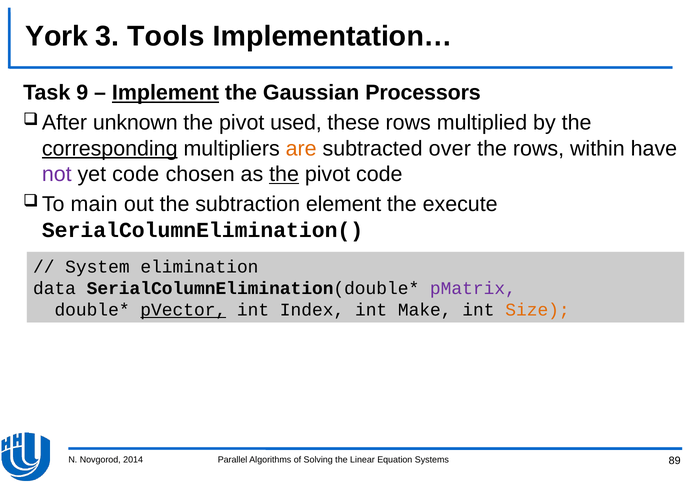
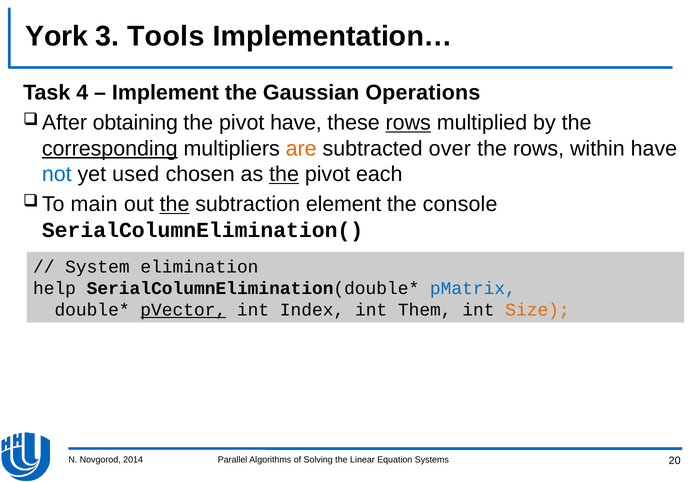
9: 9 -> 4
Implement underline: present -> none
Processors: Processors -> Operations
unknown: unknown -> obtaining
pivot used: used -> have
rows at (408, 123) underline: none -> present
not colour: purple -> blue
yet code: code -> used
pivot code: code -> each
the at (175, 204) underline: none -> present
execute: execute -> console
data: data -> help
pMatrix colour: purple -> blue
Make: Make -> Them
89: 89 -> 20
